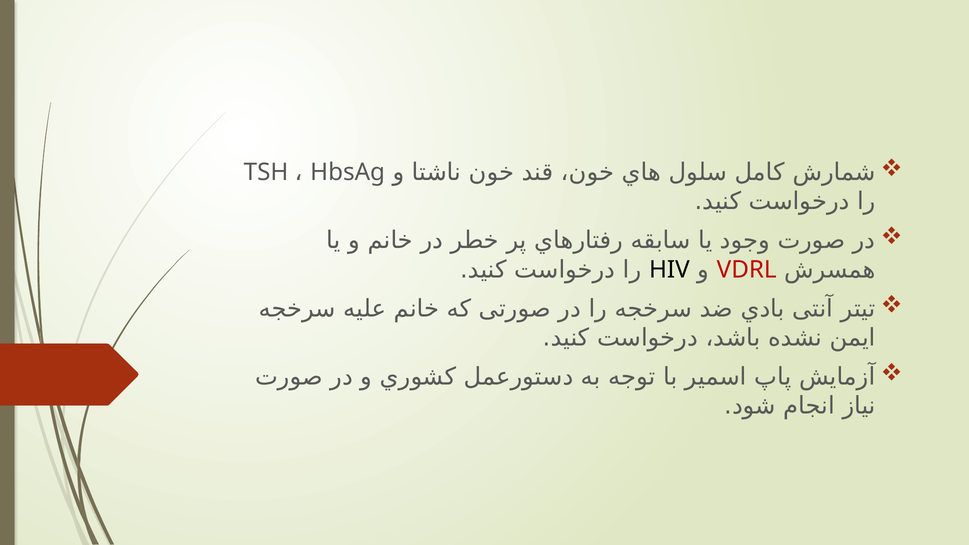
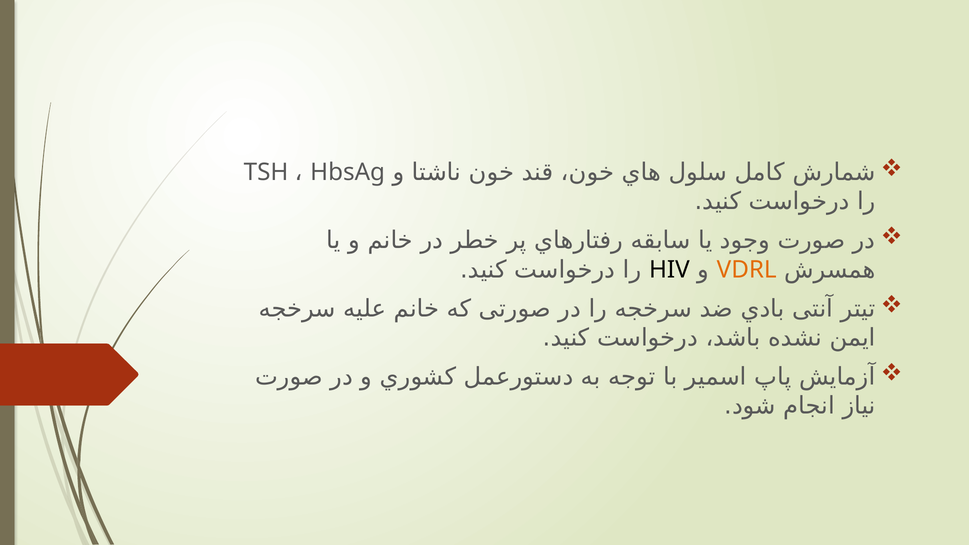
VDRL colour: red -> orange
